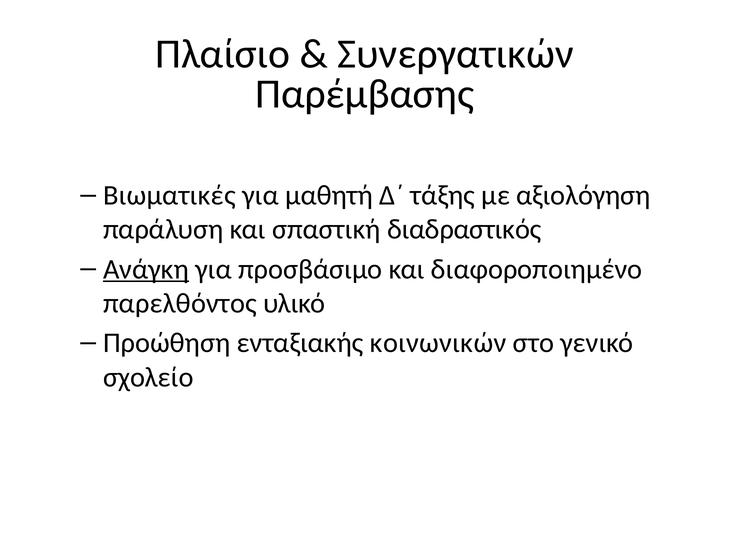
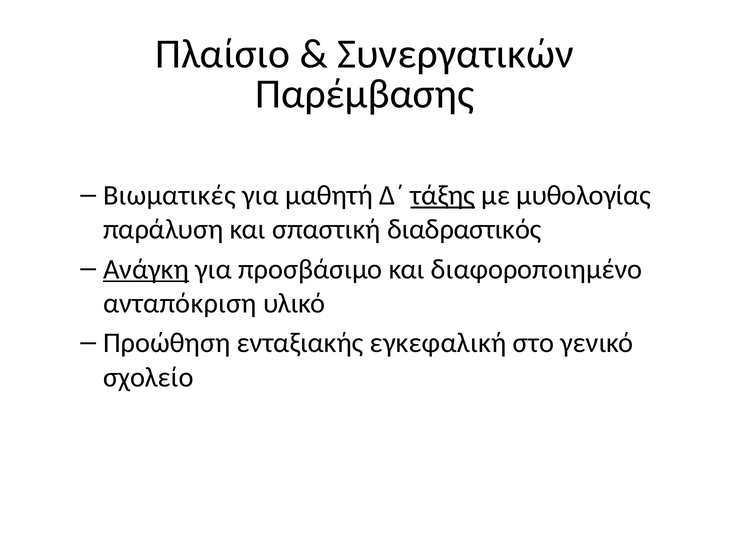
τάξης underline: none -> present
αξιολόγηση: αξιολόγηση -> μυθολογίας
παρελθόντος: παρελθόντος -> ανταπόκριση
κοινωνικών: κοινωνικών -> εγκεφαλική
